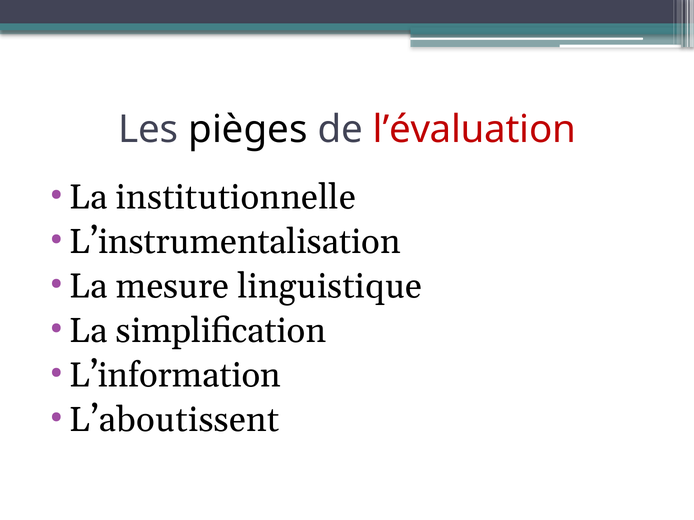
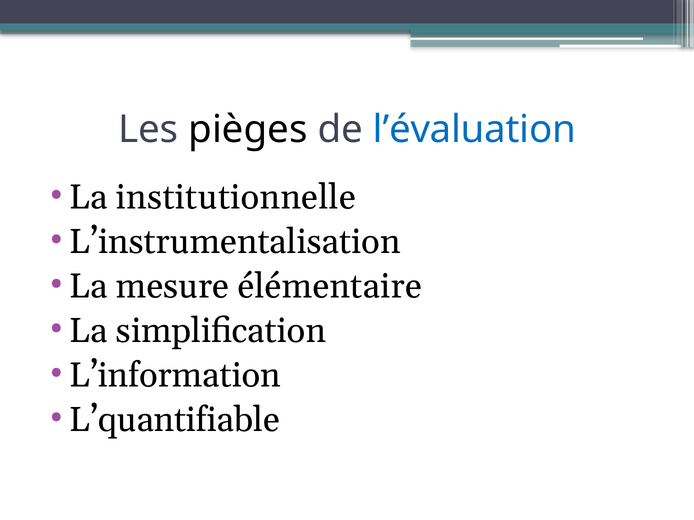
l’évaluation colour: red -> blue
linguistique: linguistique -> élémentaire
L’aboutissent: L’aboutissent -> L’quantifiable
